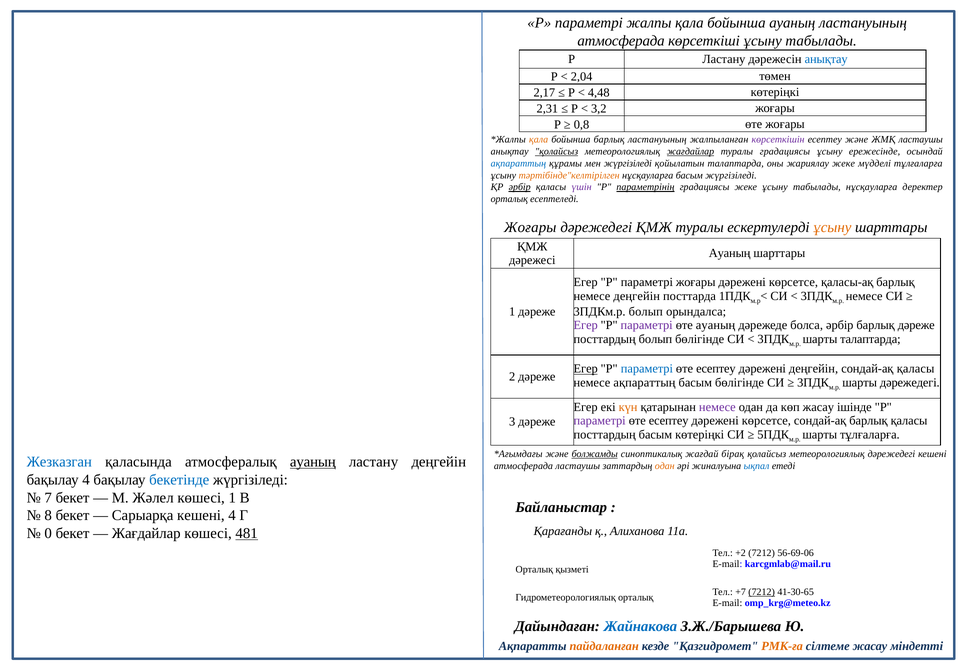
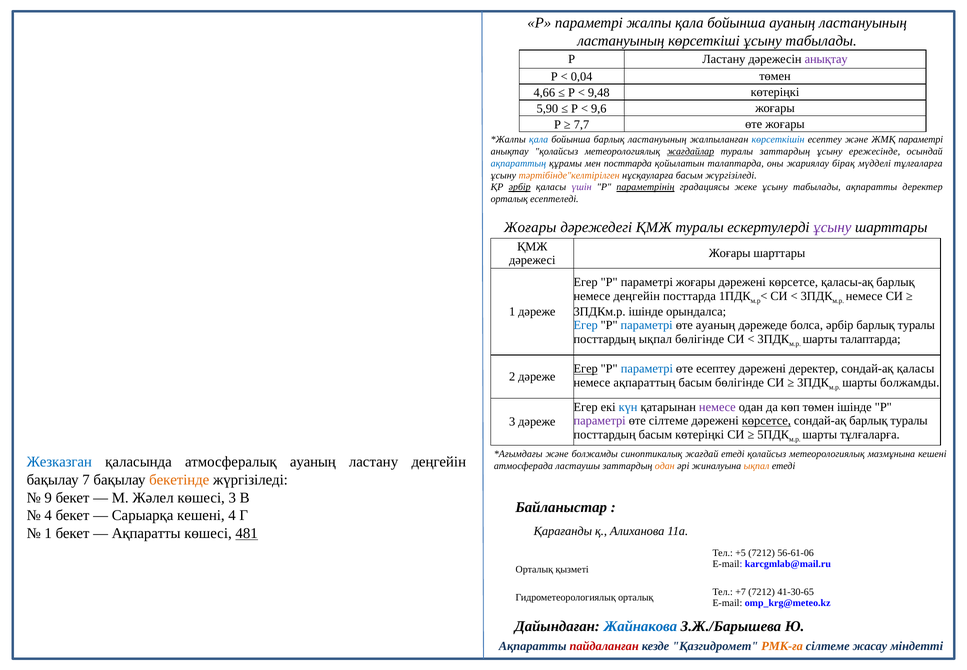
атмосферада at (621, 41): атмосферада -> ластануының
анықтау at (826, 59) colour: blue -> purple
2,04: 2,04 -> 0,04
2,17: 2,17 -> 4,66
4,48: 4,48 -> 9,48
2,31: 2,31 -> 5,90
3,2: 3,2 -> 9,6
0,8: 0,8 -> 7,7
қала at (539, 140) colour: orange -> blue
көрсеткішін colour: purple -> blue
ЖМҚ ластаушы: ластаушы -> параметрі
қолайсыз at (557, 151) underline: present -> none
туралы градациясы: градациясы -> заттардың
мен жүргізіледі: жүргізіледі -> посттарда
жариялау жеке: жеке -> бірақ
табылады нұсқауларға: нұсқауларға -> ақпаратты
ұсыну at (832, 227) colour: orange -> purple
Ауаның at (730, 253): Ауаның -> Жоғары
3ПДКм.р болып: болып -> ішінде
Егер at (586, 325) colour: purple -> blue
параметрі at (647, 325) colour: purple -> blue
дәреже at (916, 325): дәреже -> туралы
посттардың болып: болып -> ықпал
дәрежені деңгейін: деңгейін -> деректер
шарты дәрежедегі: дәрежедегі -> болжамды
күн colour: orange -> blue
көп жасау: жасау -> төмен
есептеу at (669, 420): есептеу -> сілтеме
көрсетсе at (766, 420) underline: none -> present
сондай-ақ барлық қаласы: қаласы -> туралы
болжамды at (595, 454) underline: present -> none
жағдай бірақ: бірақ -> етеді
метеорологиялық дәрежедегі: дәрежедегі -> мазмұнына
ауаның at (313, 461) underline: present -> none
ықпал at (756, 465) colour: blue -> orange
бақылау 4: 4 -> 7
бекетінде colour: blue -> orange
7: 7 -> 9
көшесі 1: 1 -> 3
8 at (48, 515): 8 -> 4
0 at (48, 533): 0 -> 1
Жағдайлар at (146, 533): Жағдайлар -> Ақпаратты
+2: +2 -> +5
56-69-06: 56-69-06 -> 56-61-06
7212 at (762, 591) underline: present -> none
пайдаланған colour: orange -> red
